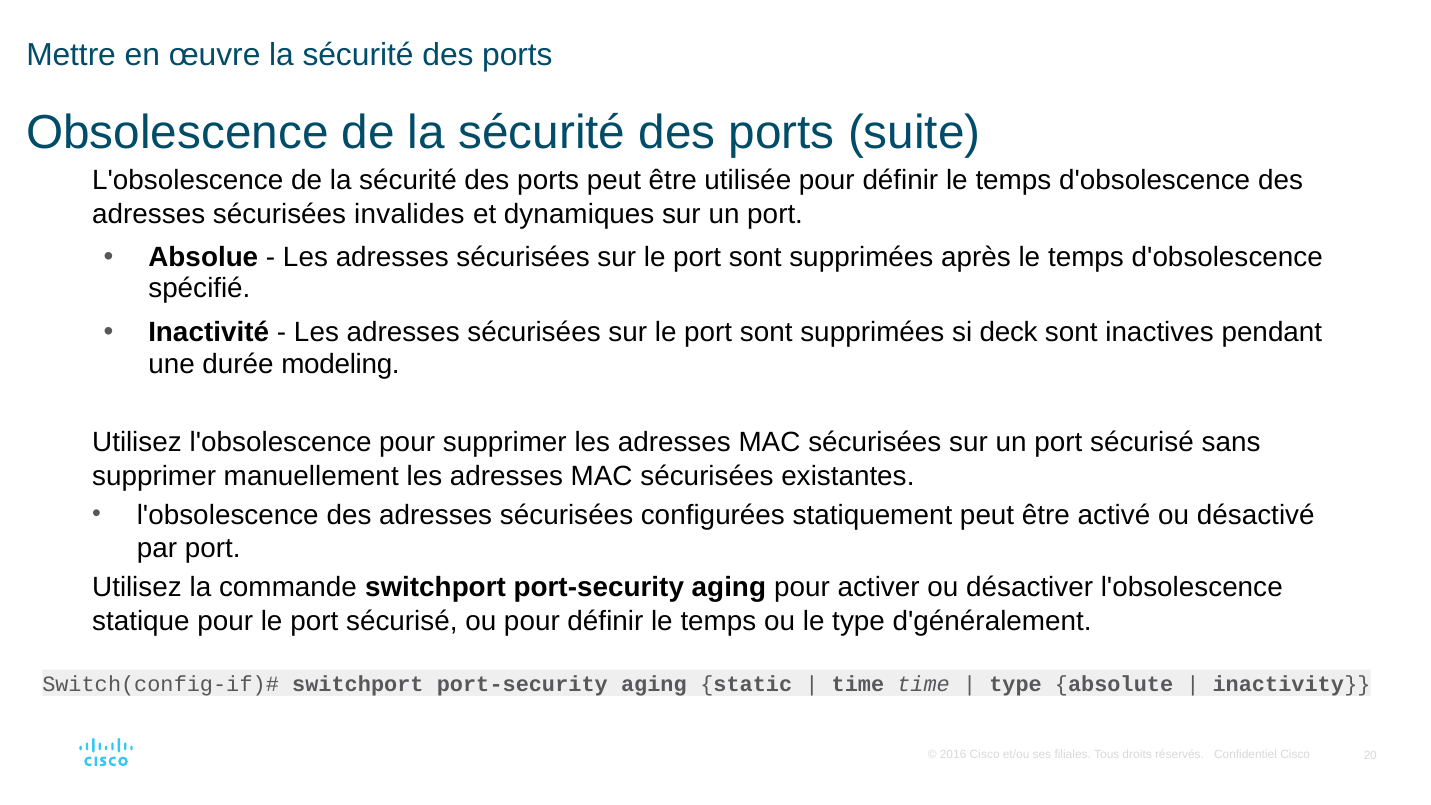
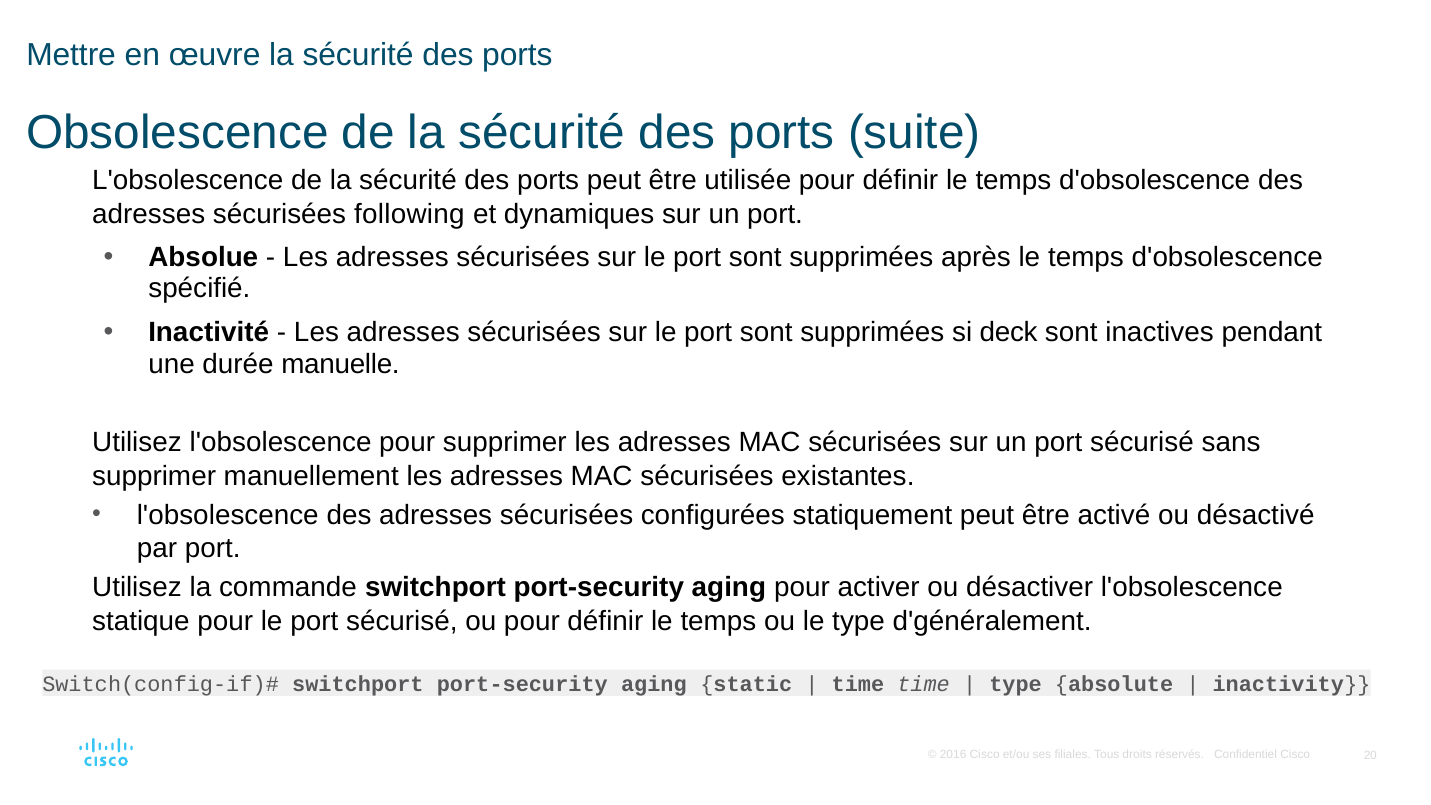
invalides: invalides -> following
modeling: modeling -> manuelle
